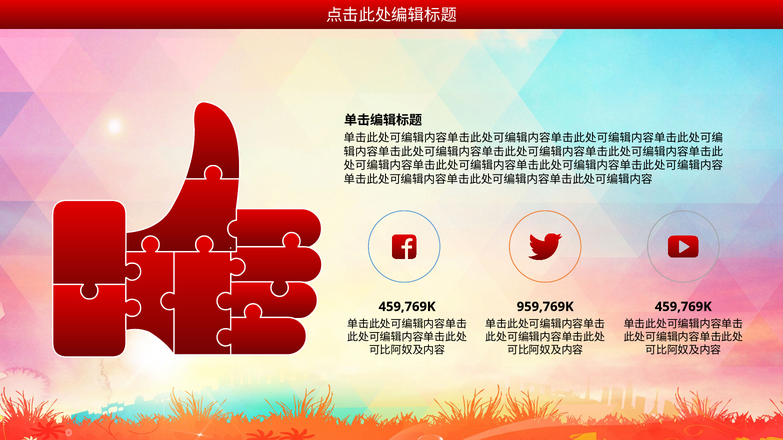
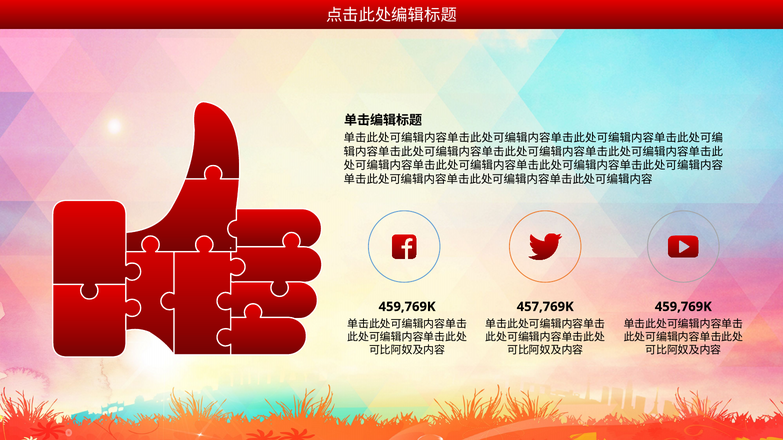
959,769K: 959,769K -> 457,769K
